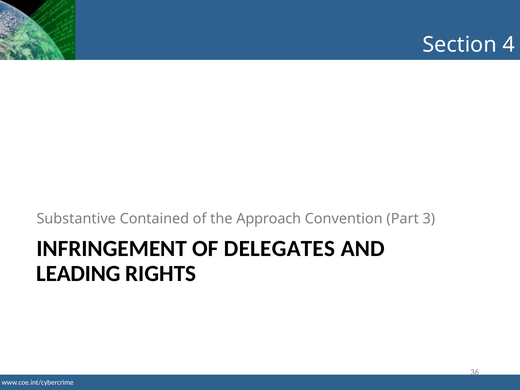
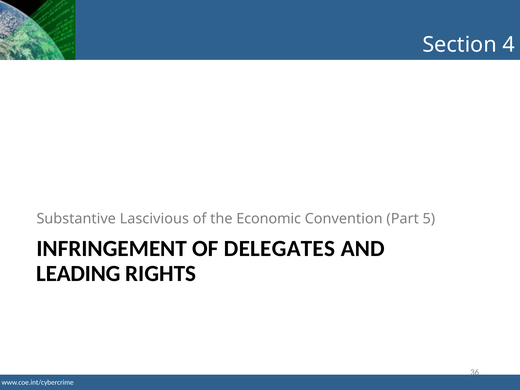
Contained: Contained -> Lascivious
Approach: Approach -> Economic
3: 3 -> 5
